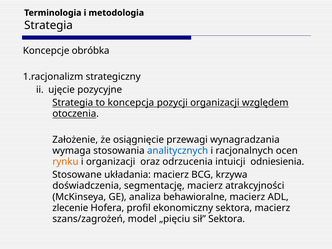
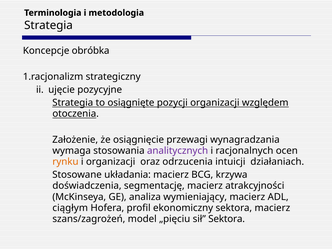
koncepcja: koncepcja -> osiągnięte
analitycznych colour: blue -> purple
odniesienia: odniesienia -> działaniach
behawioralne: behawioralne -> wymieniający
zlecenie: zlecenie -> ciągłym
